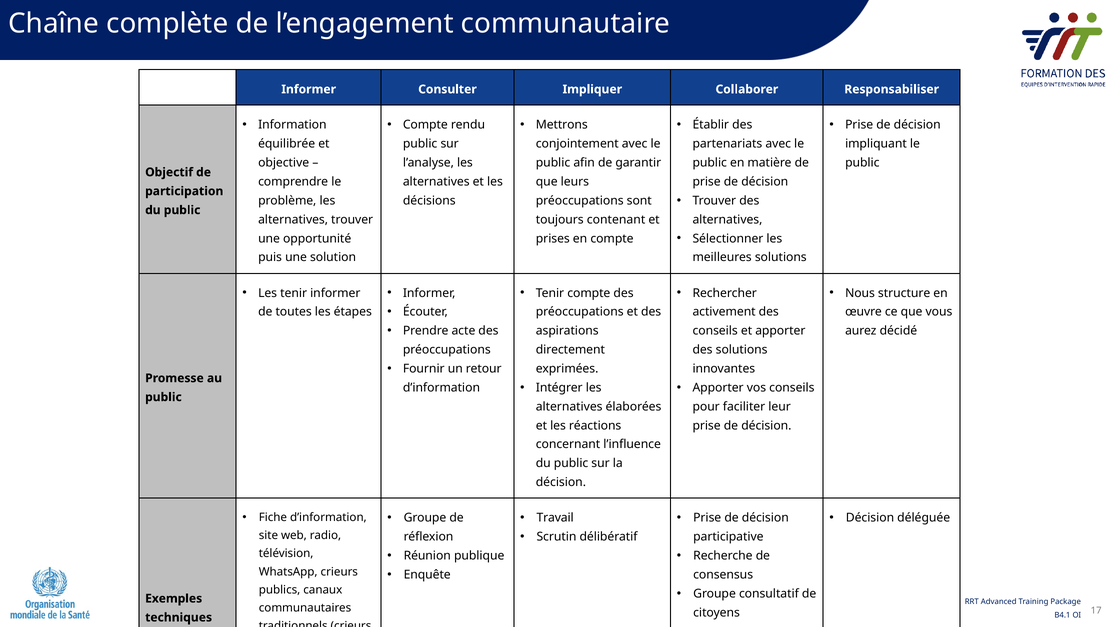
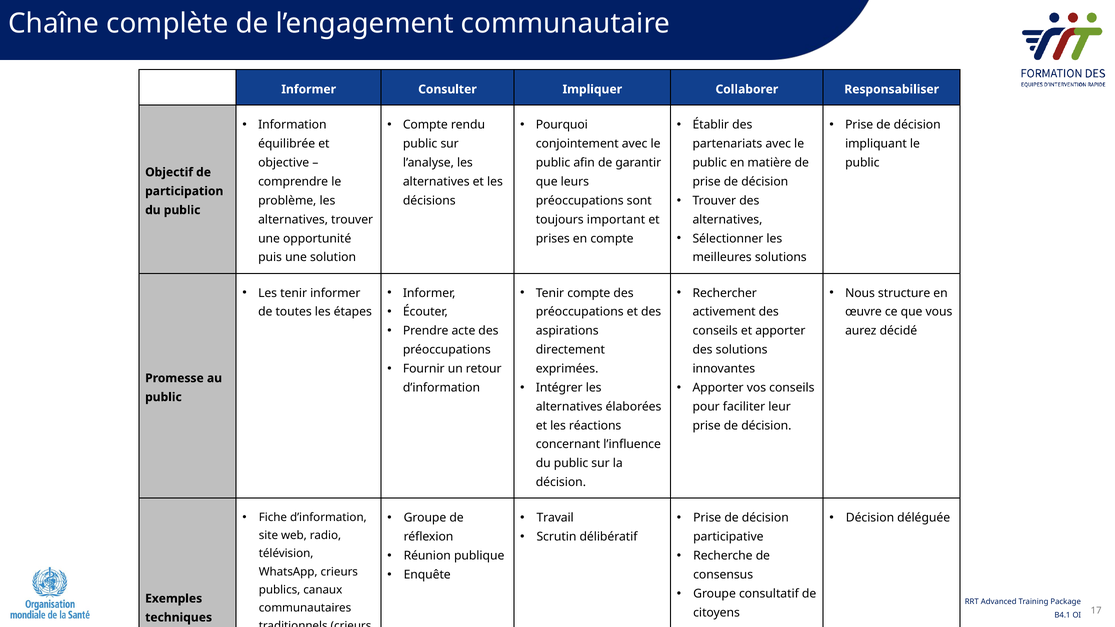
Mettrons: Mettrons -> Pourquoi
contenant: contenant -> important
